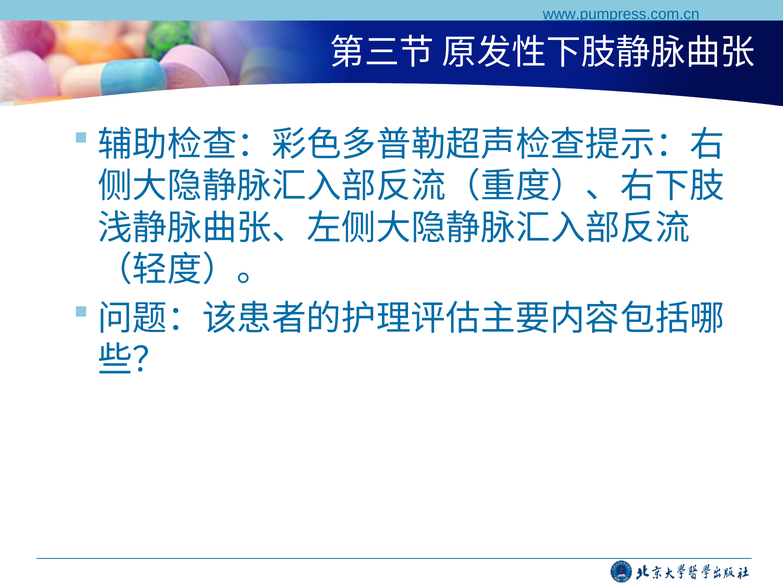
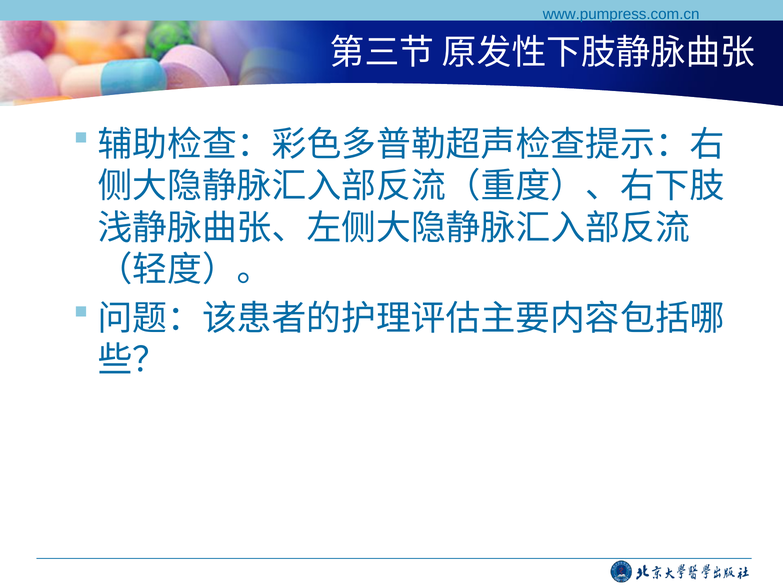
www.pumpress.com.cn underline: present -> none
